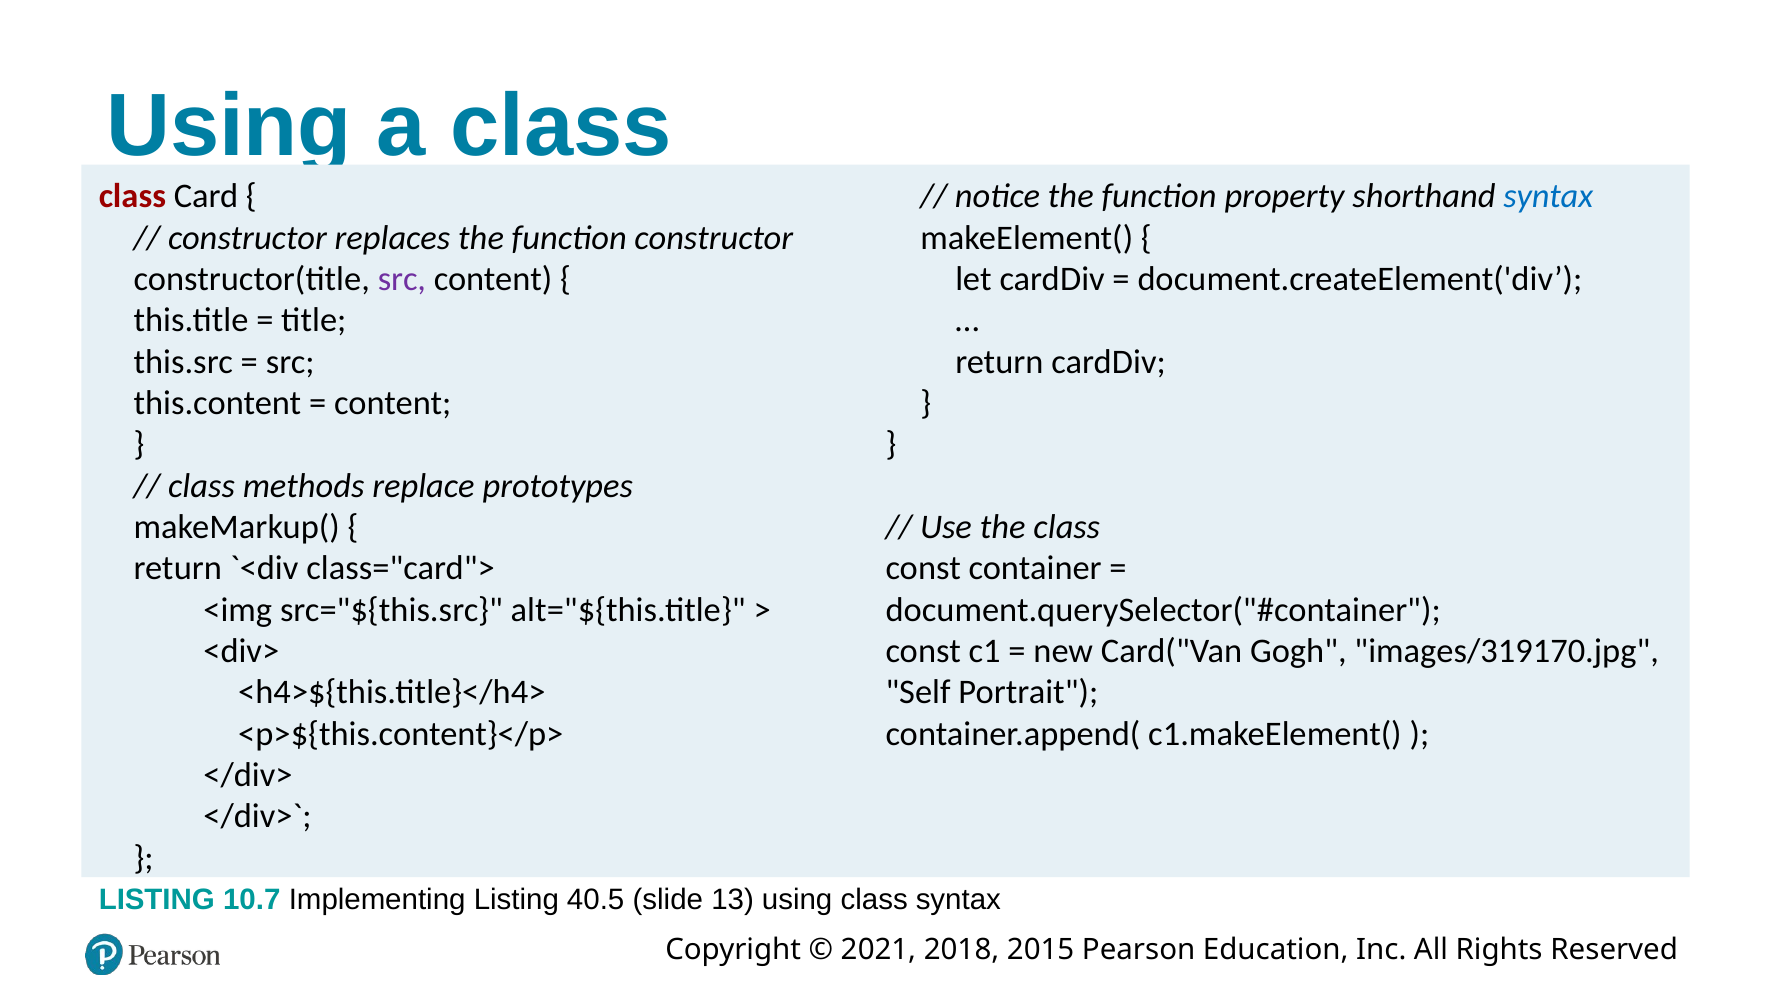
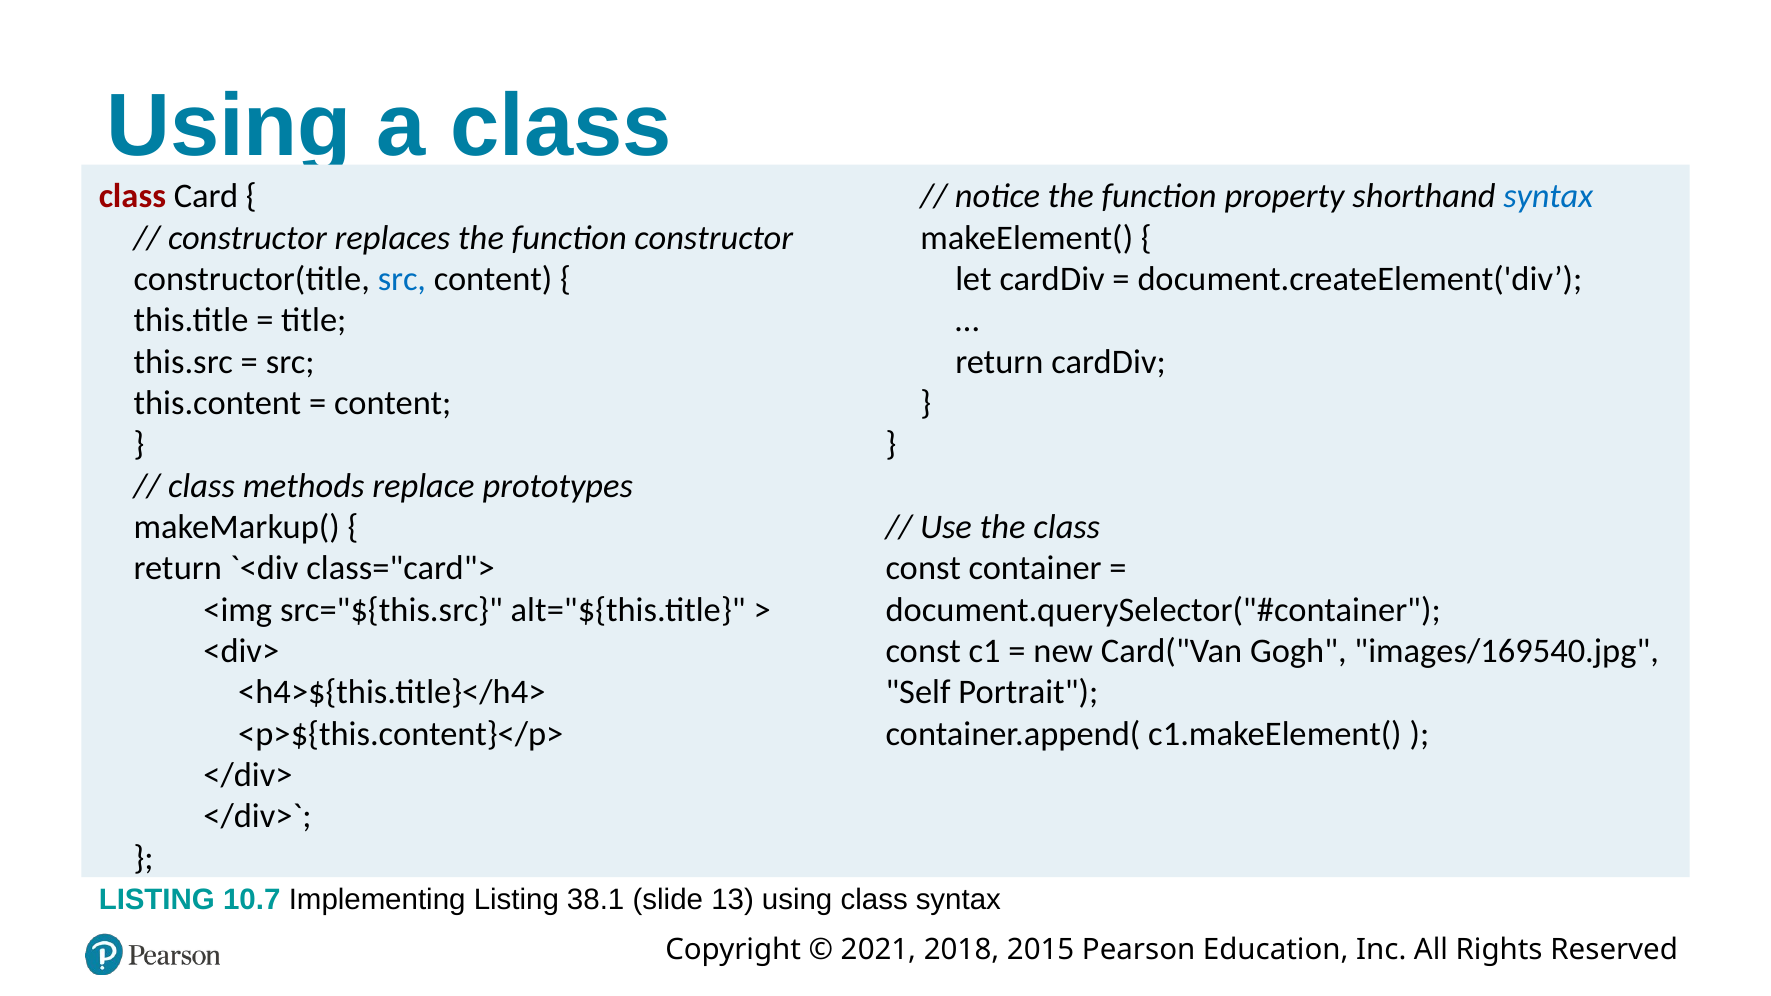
src at (402, 279) colour: purple -> blue
images/319170.jpg: images/319170.jpg -> images/169540.jpg
40.5: 40.5 -> 38.1
